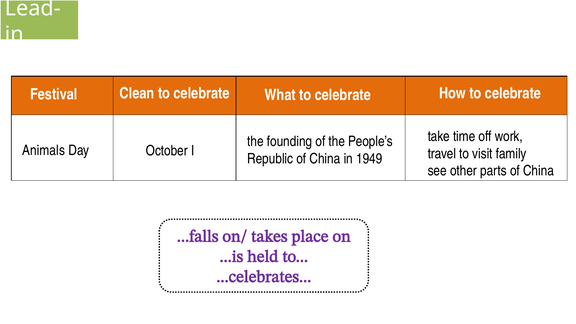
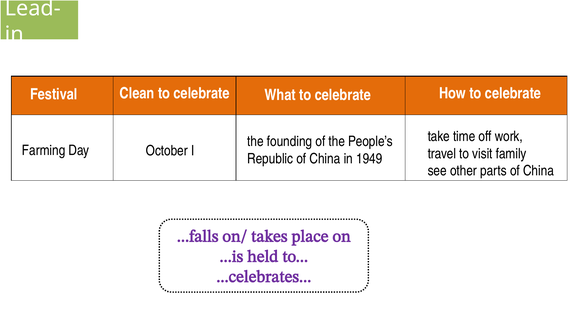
Animals: Animals -> Farming
